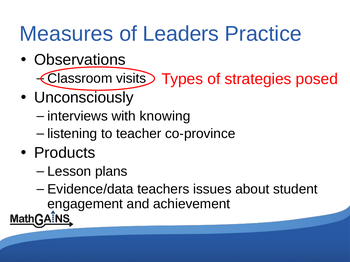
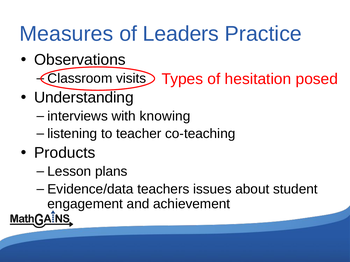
strategies: strategies -> hesitation
Unconsciously: Unconsciously -> Understanding
co-province: co-province -> co-teaching
